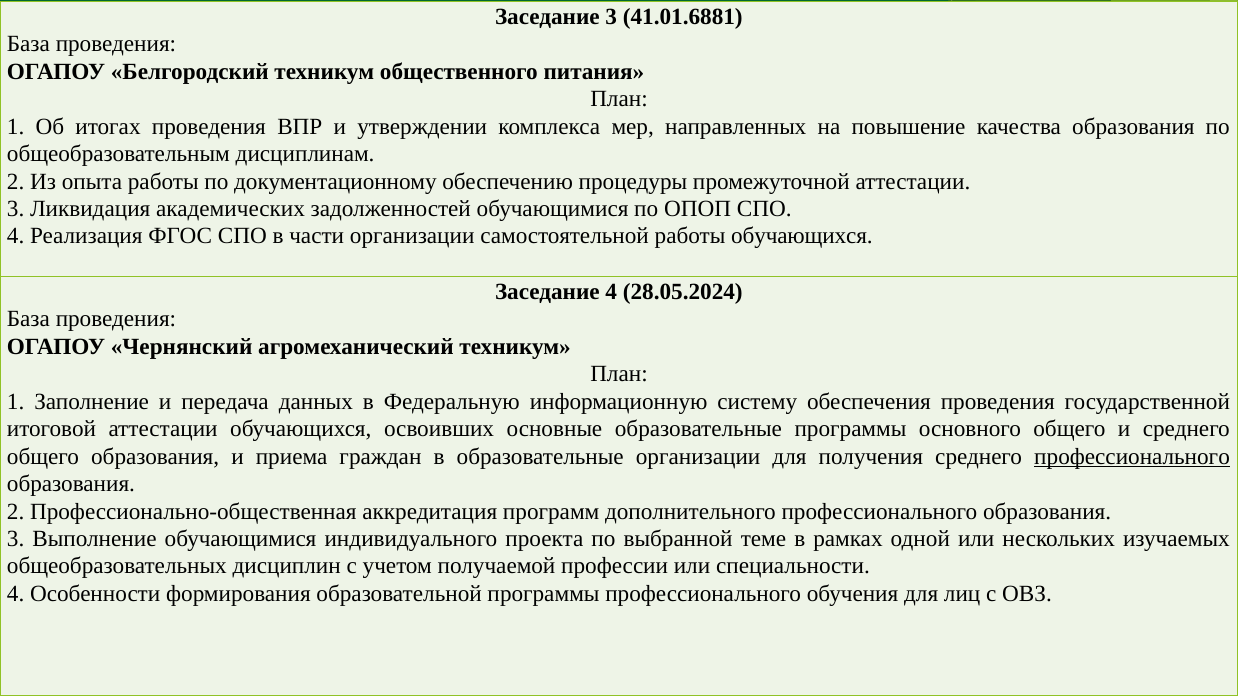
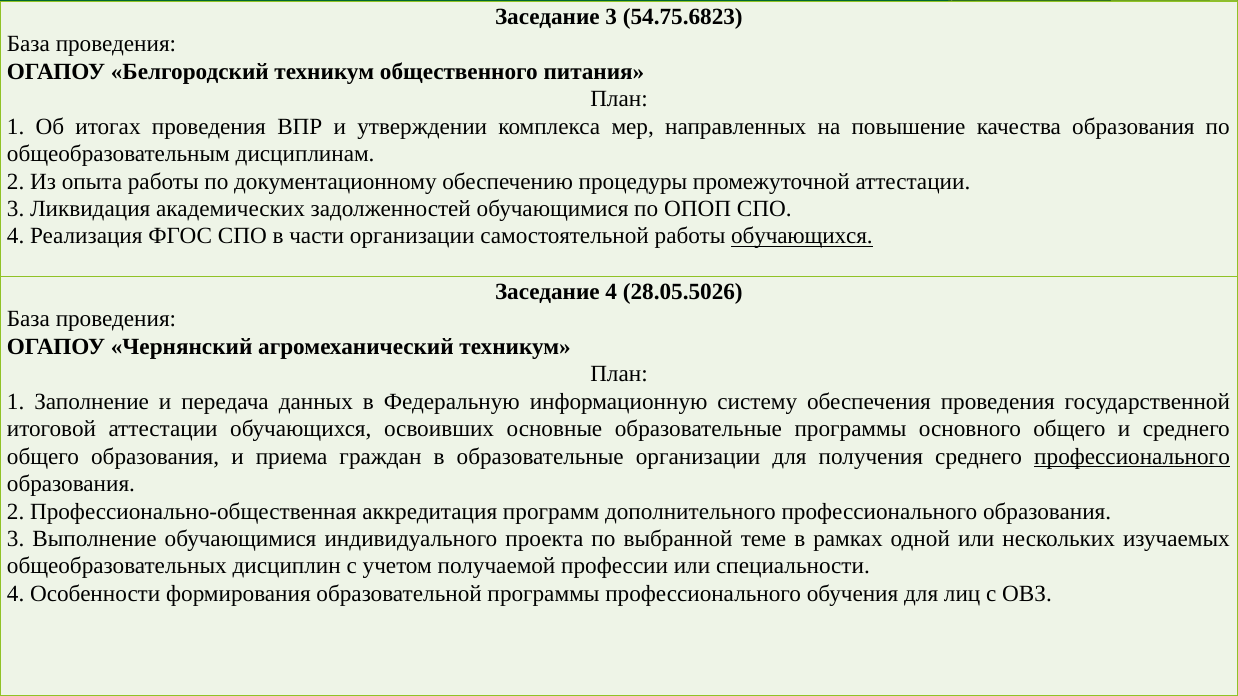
41.01.6881: 41.01.6881 -> 54.75.6823
обучающихся at (802, 236) underline: none -> present
28.05.2024: 28.05.2024 -> 28.05.5026
